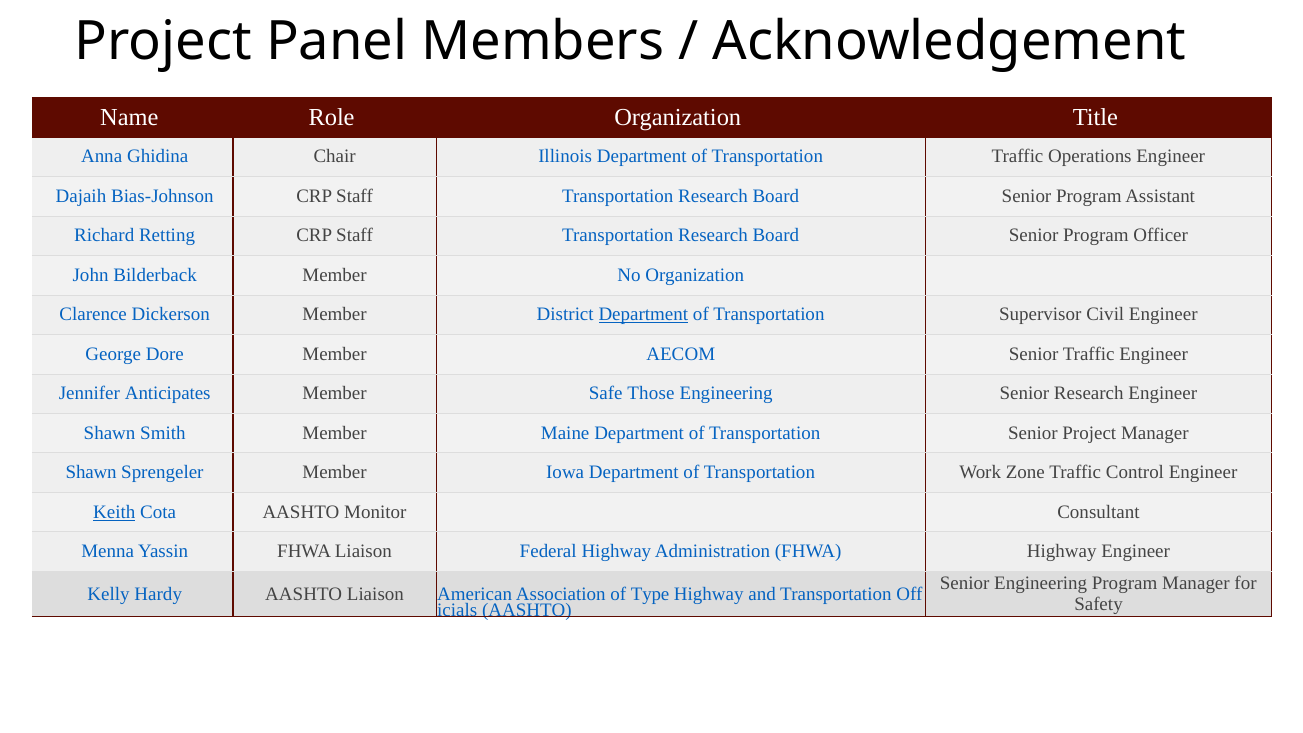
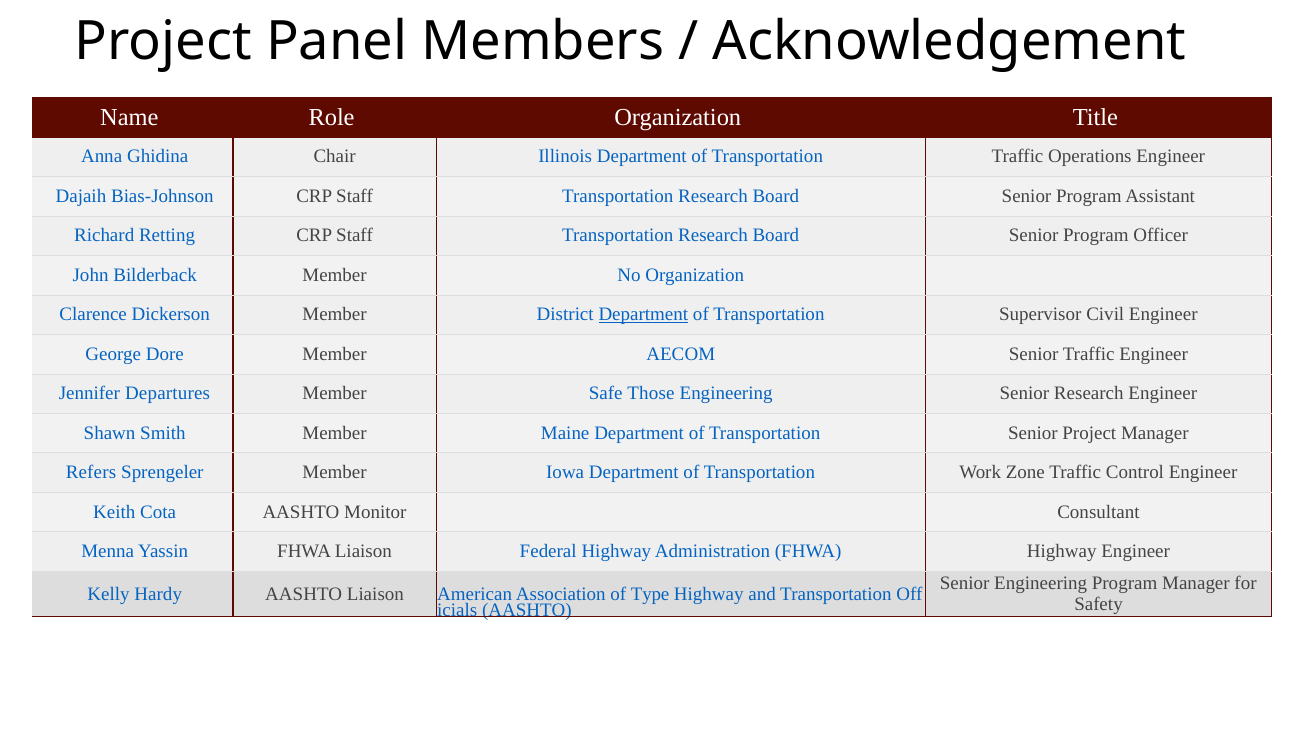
Anticipates: Anticipates -> Departures
Shawn at (91, 472): Shawn -> Refers
Keith underline: present -> none
